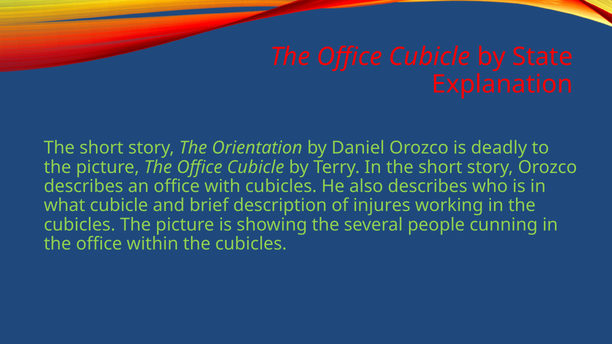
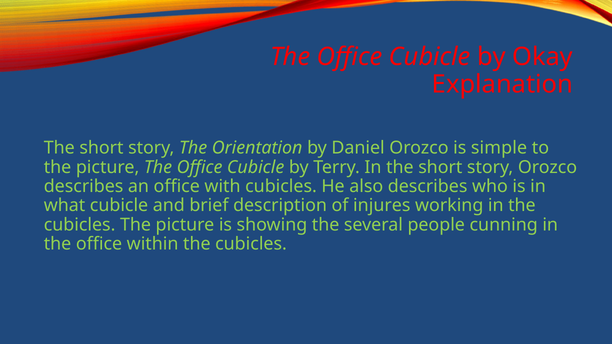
State: State -> Okay
deadly: deadly -> simple
